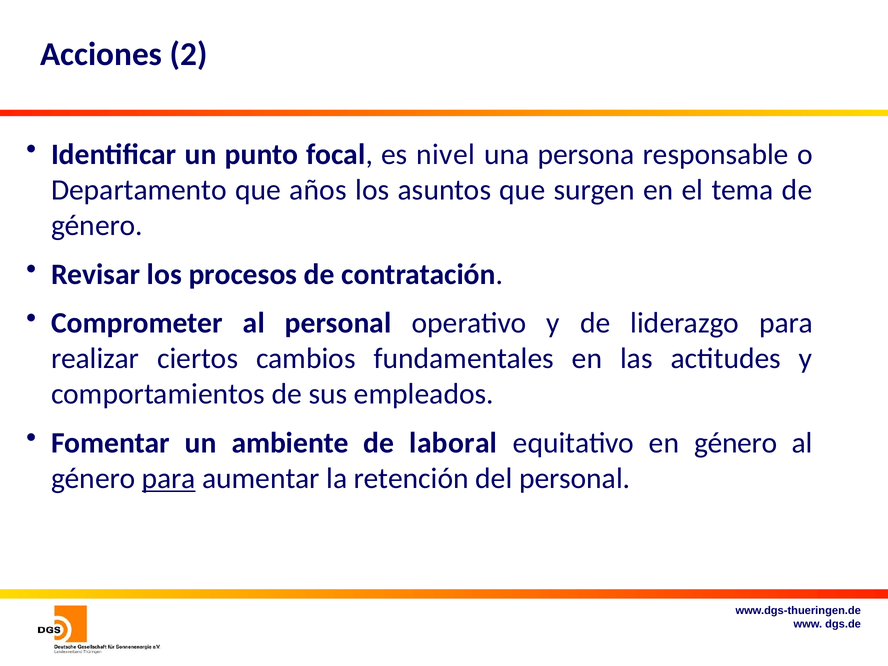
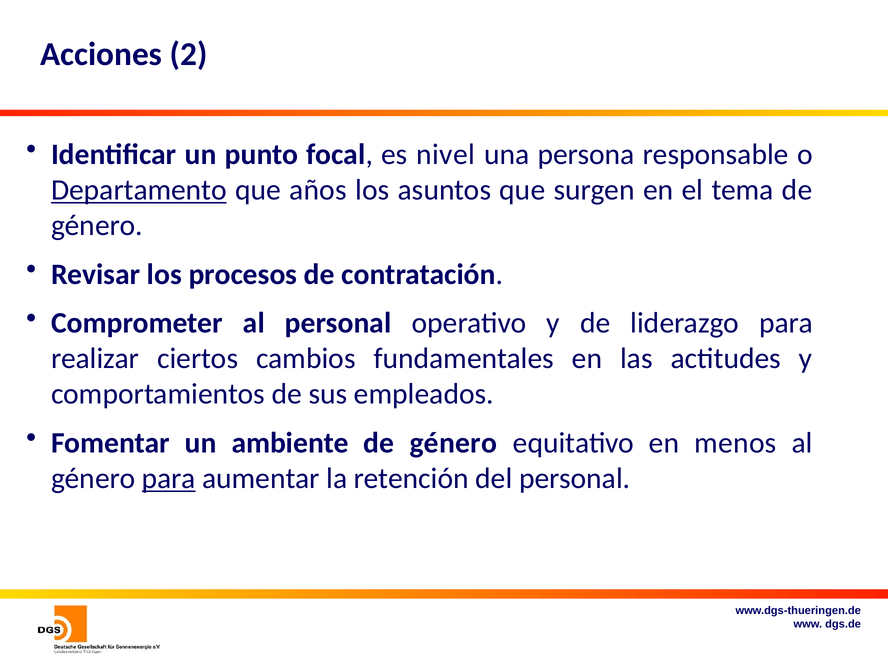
Departamento underline: none -> present
ambiente de laboral: laboral -> género
en género: género -> menos
